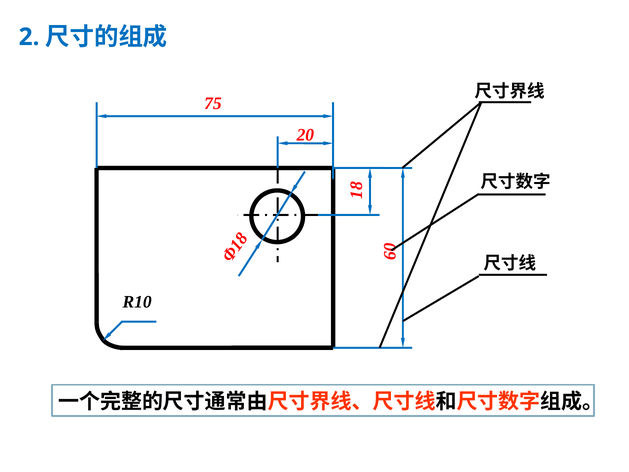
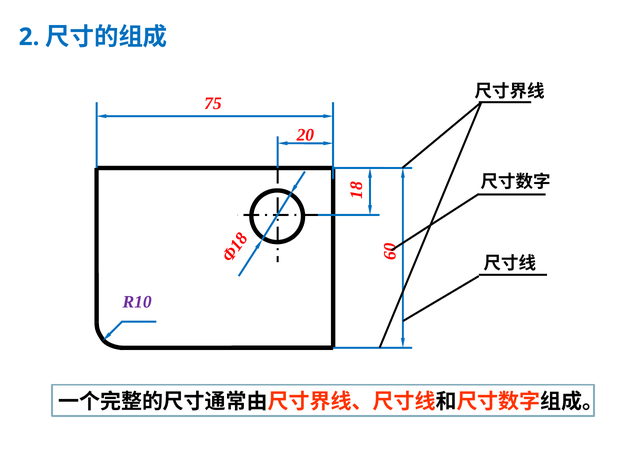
R10 colour: black -> purple
